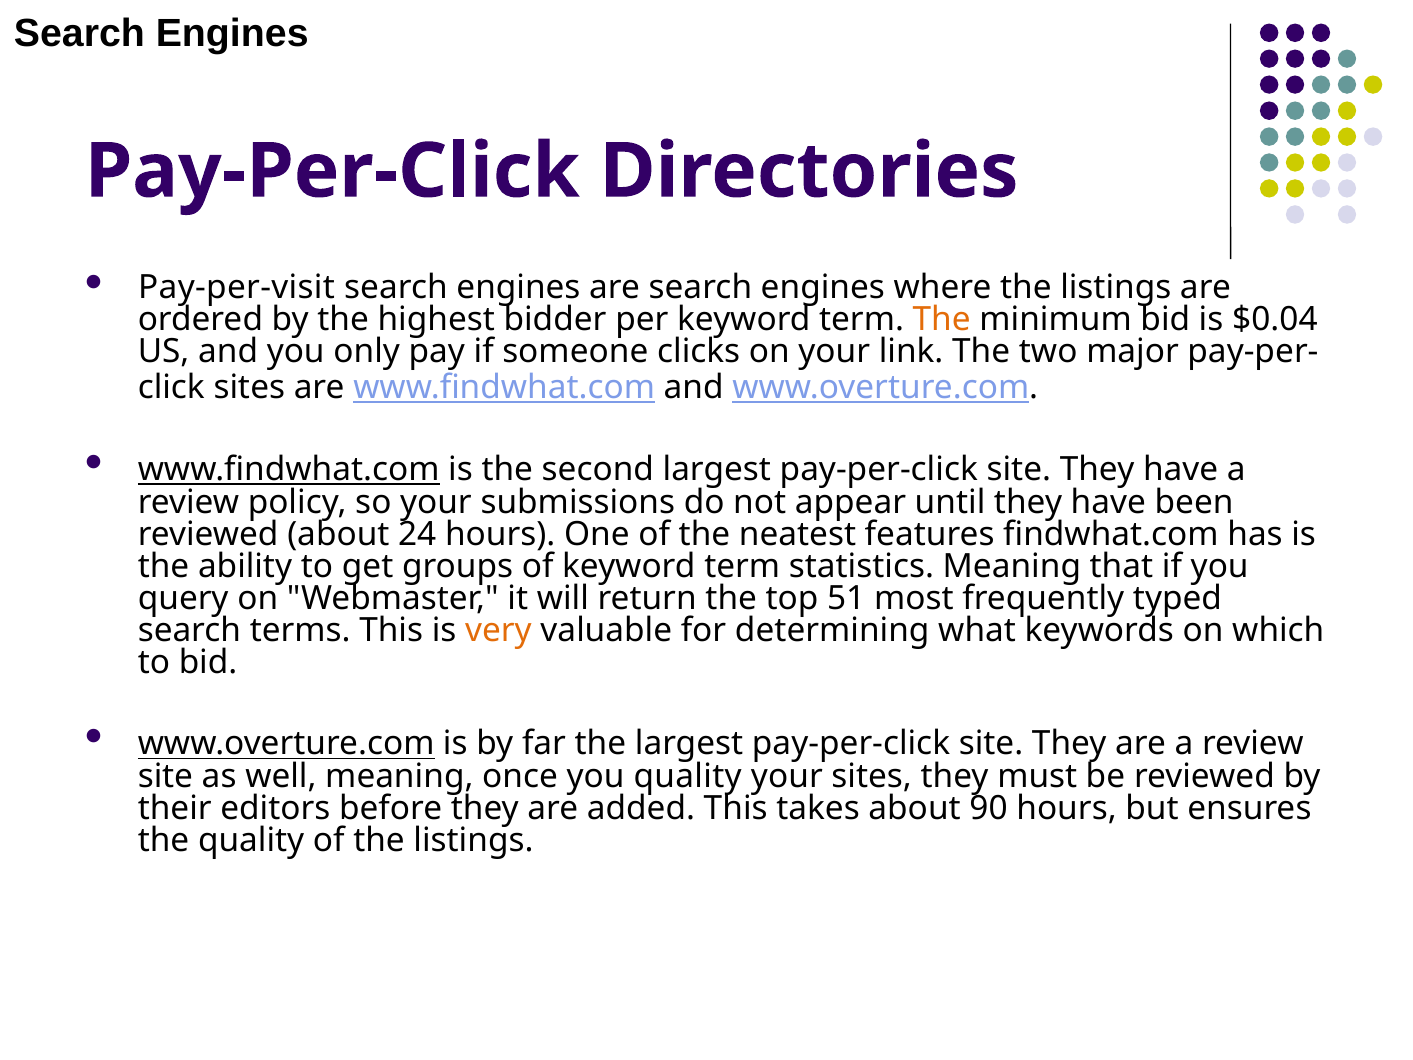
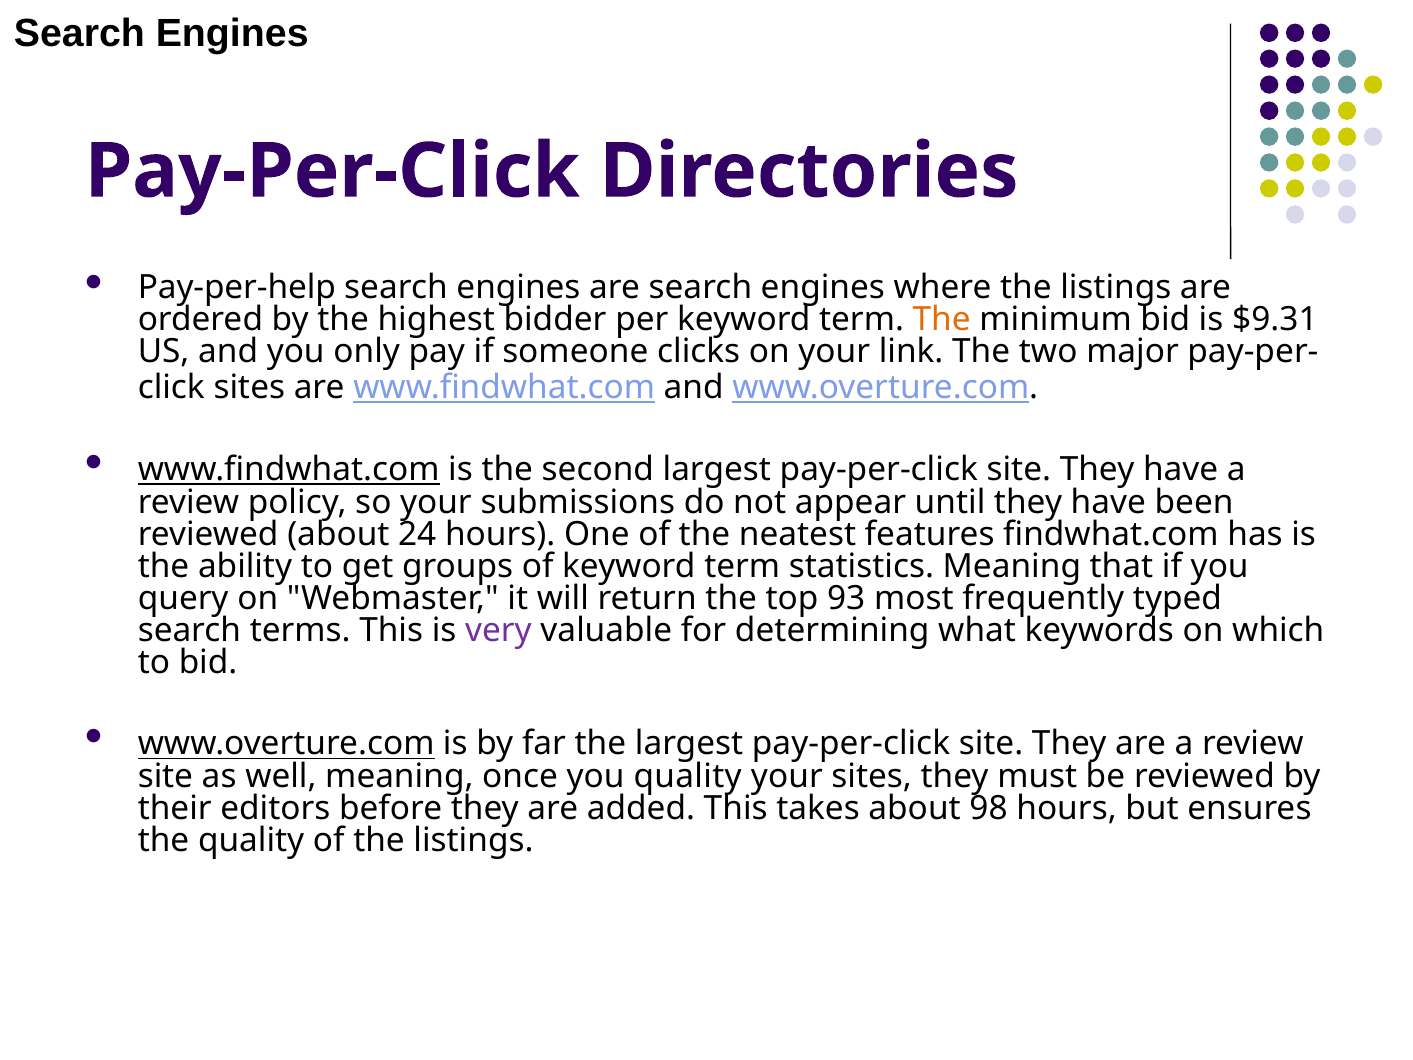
Pay-per-visit: Pay-per-visit -> Pay-per-help
$0.04: $0.04 -> $9.31
51: 51 -> 93
very colour: orange -> purple
90: 90 -> 98
